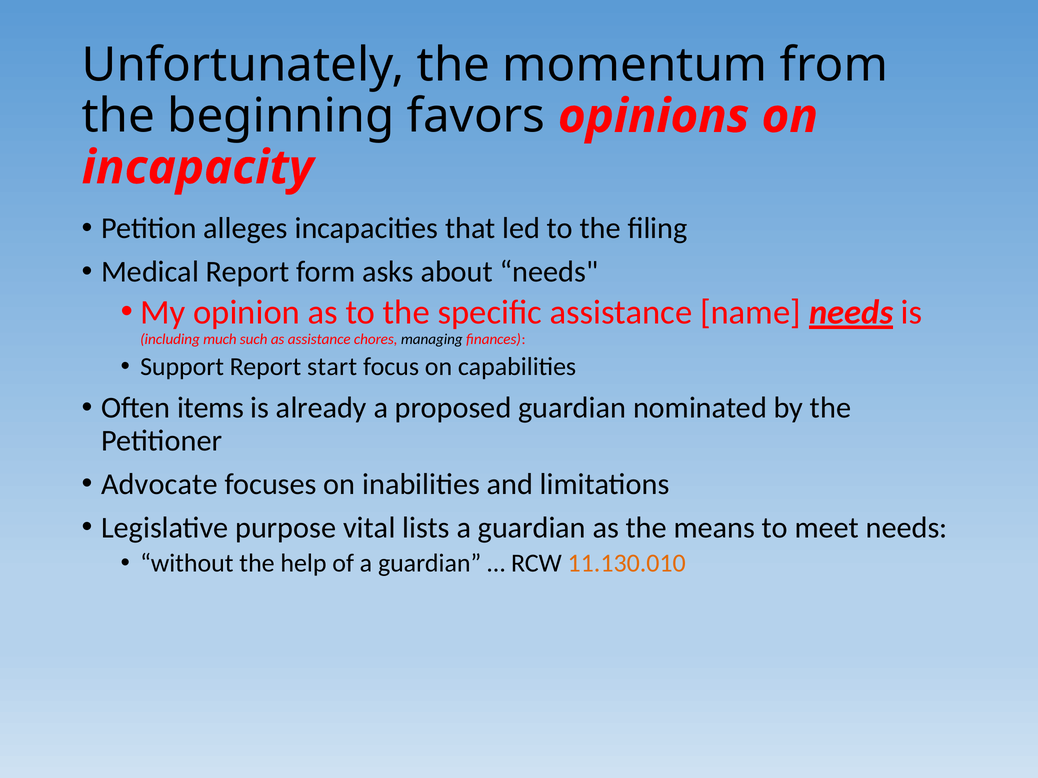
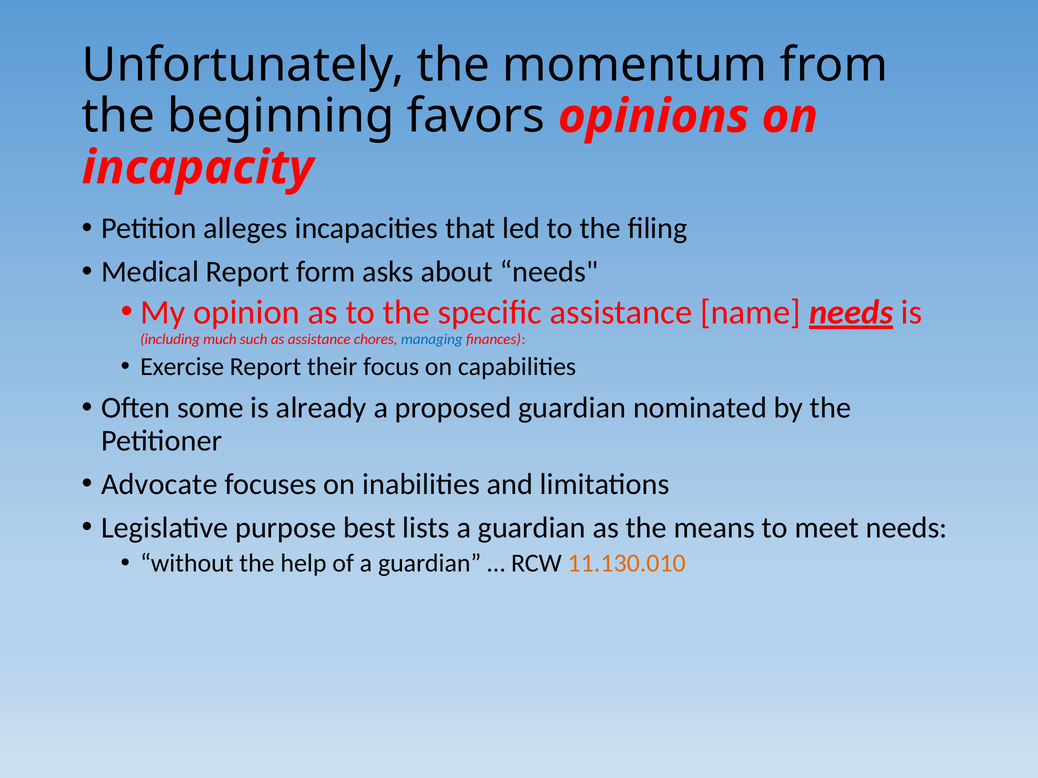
managing colour: black -> blue
Support: Support -> Exercise
start: start -> their
items: items -> some
vital: vital -> best
